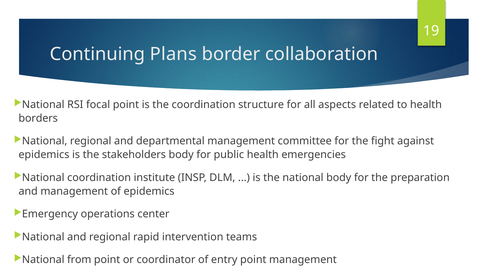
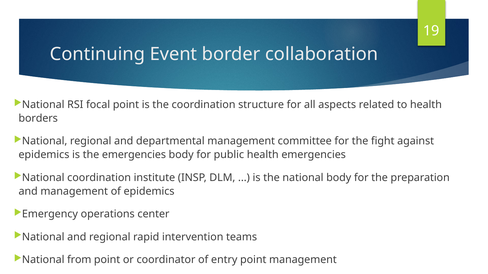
Plans: Plans -> Event
the stakeholders: stakeholders -> emergencies
